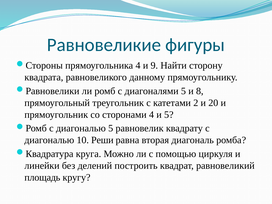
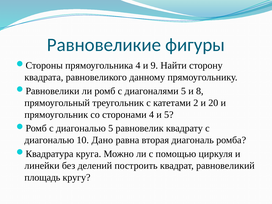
Реши: Реши -> Дано
